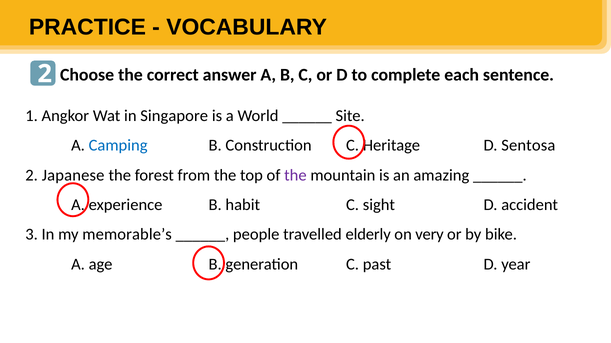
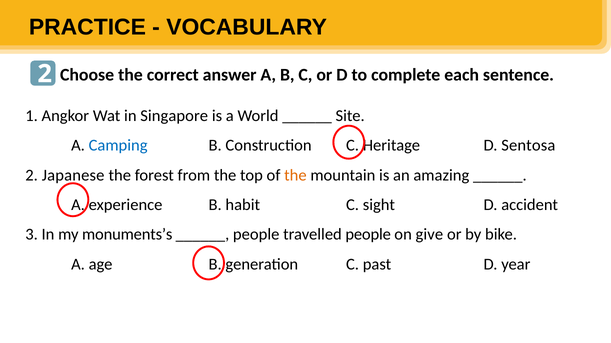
the at (295, 175) colour: purple -> orange
memorable’s: memorable’s -> monuments’s
travelled elderly: elderly -> people
very: very -> give
